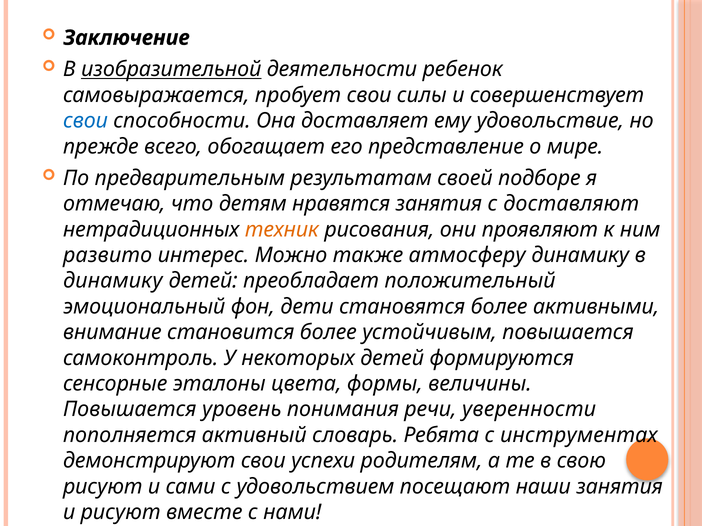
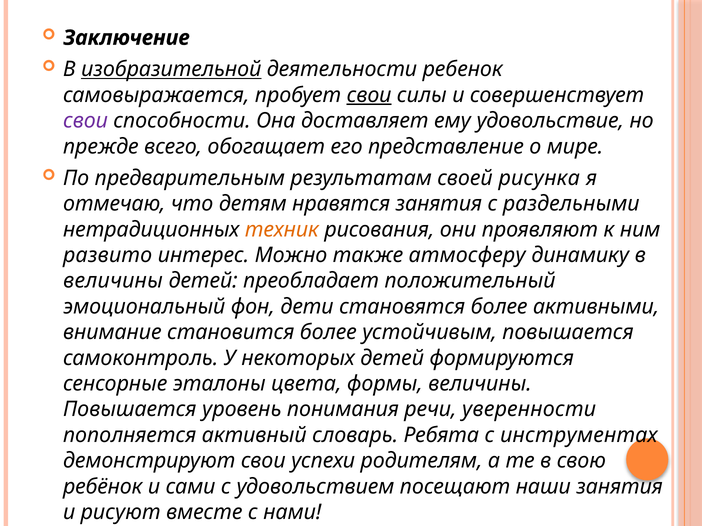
свои at (369, 95) underline: none -> present
свои at (85, 121) colour: blue -> purple
подборе: подборе -> рисунка
доставляют: доставляют -> раздельными
динамику at (113, 281): динамику -> величины
рисуют at (103, 487): рисуют -> ребёнок
